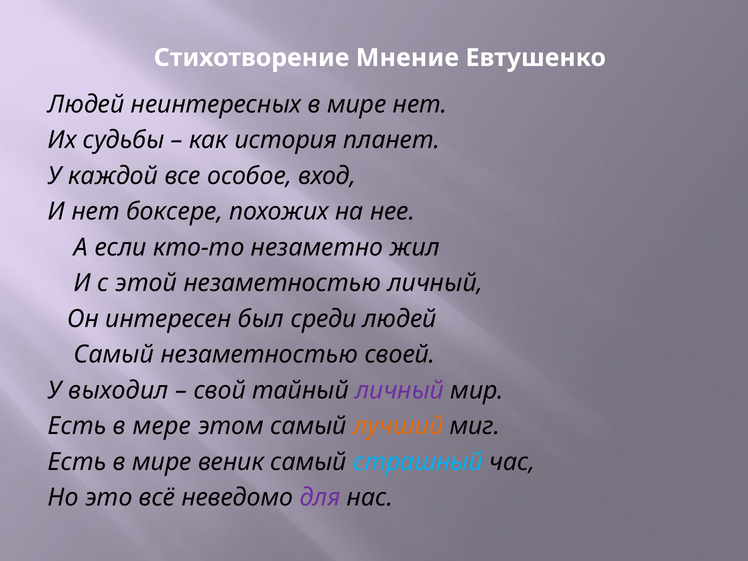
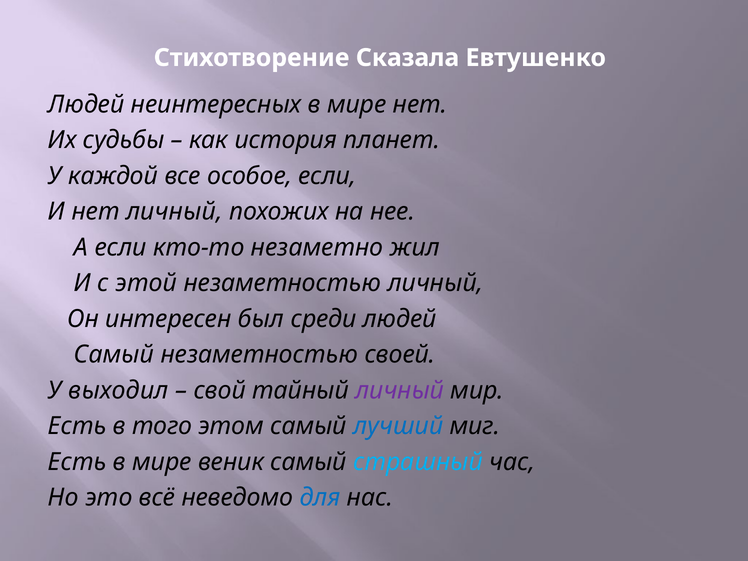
Мнение: Мнение -> Сказала
особое вход: вход -> если
нет боксере: боксере -> личный
мере: мере -> того
лучший colour: orange -> blue
для colour: purple -> blue
